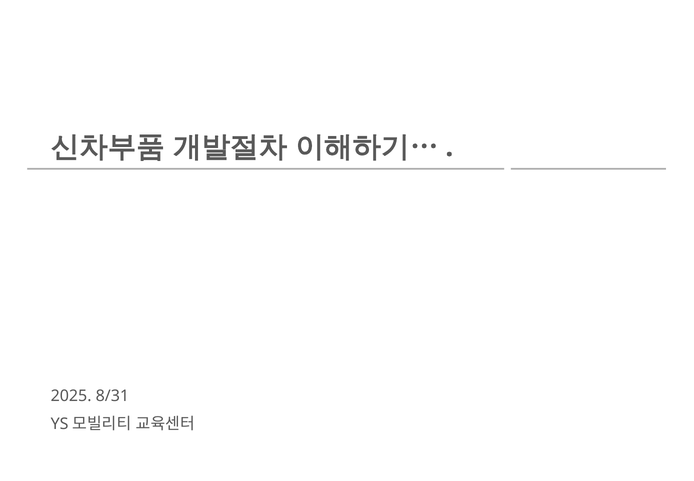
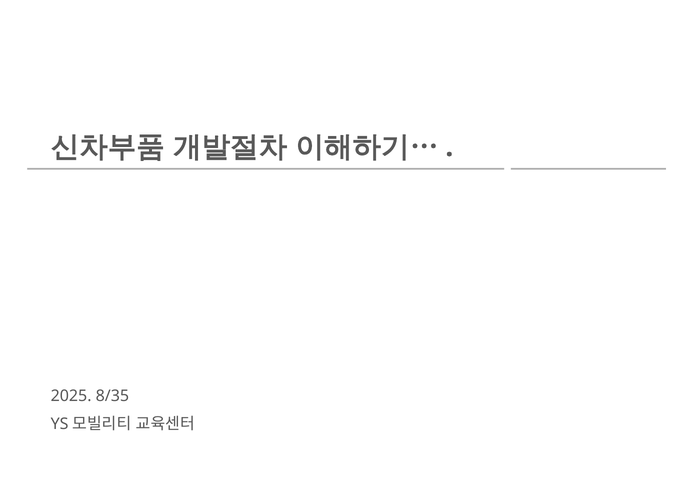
8/31: 8/31 -> 8/35
